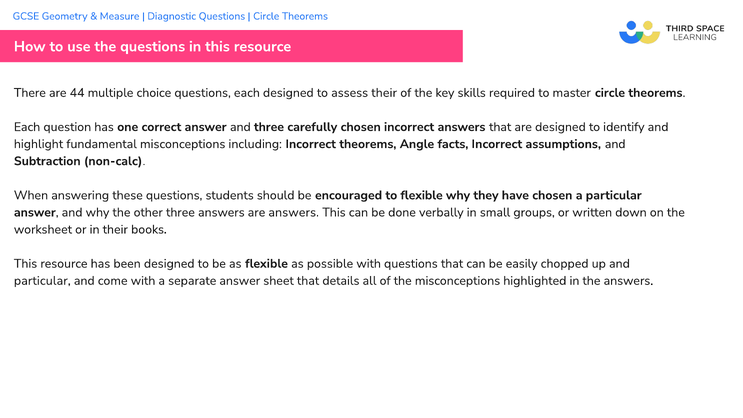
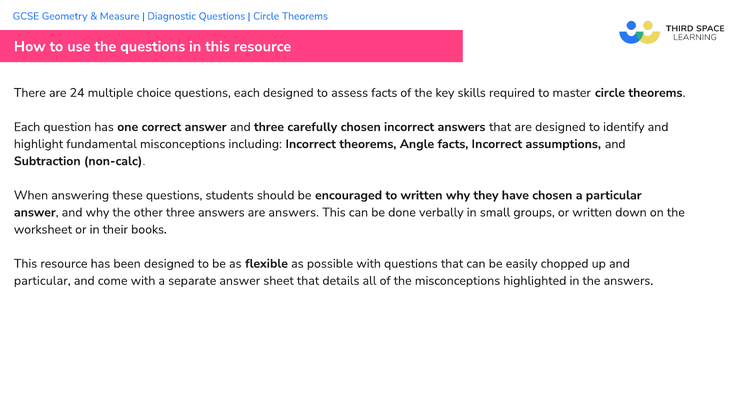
44: 44 -> 24
assess their: their -> facts
to flexible: flexible -> written
